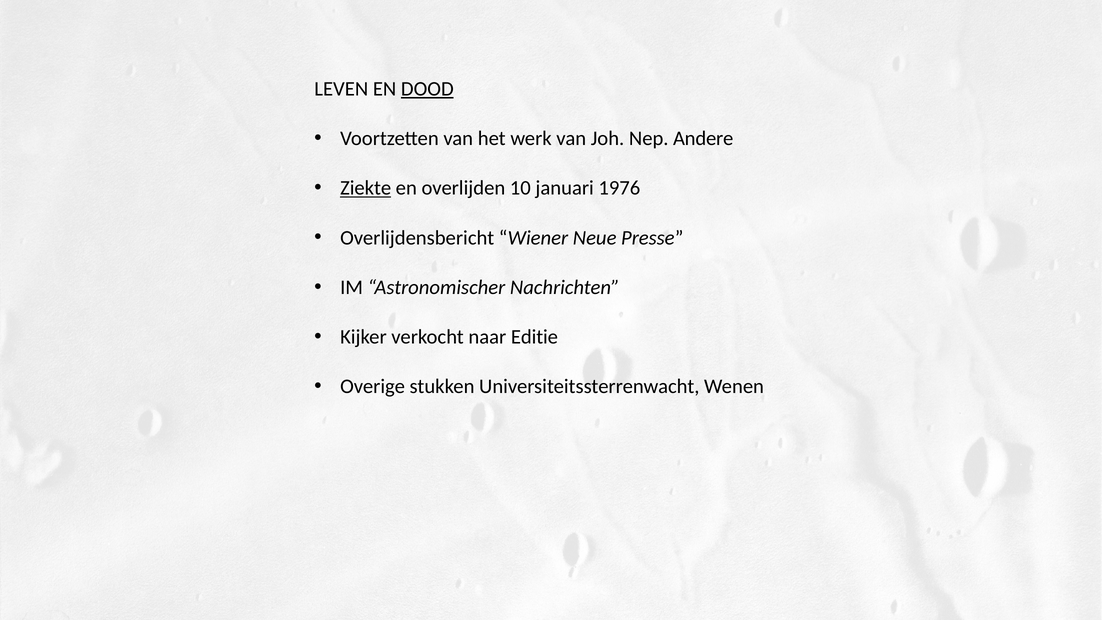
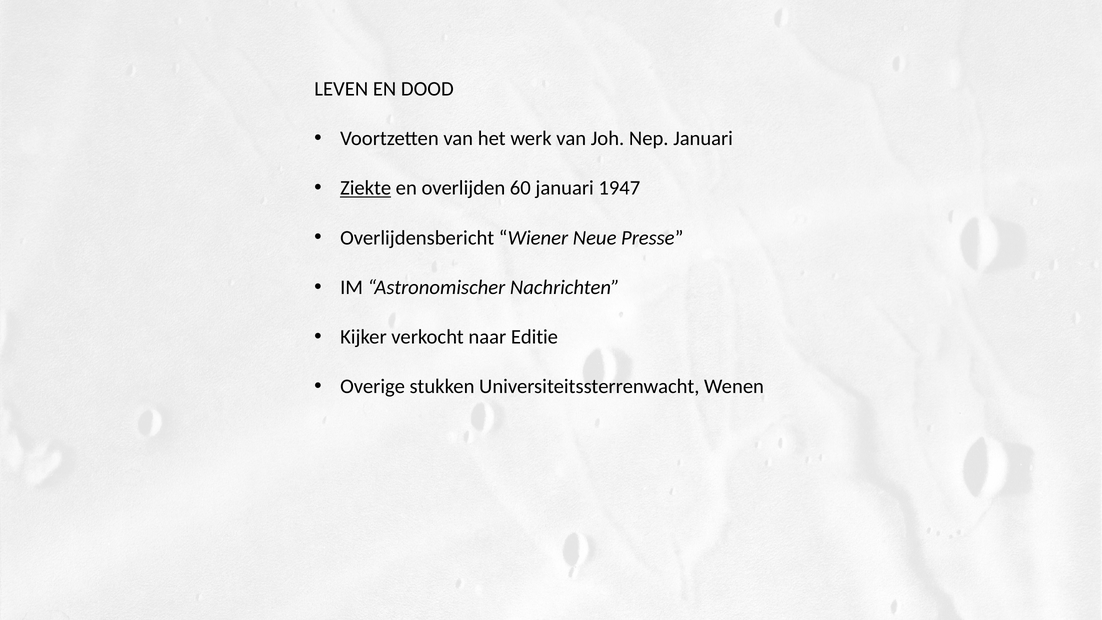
DOOD underline: present -> none
Nep Andere: Andere -> Januari
10: 10 -> 60
1976: 1976 -> 1947
